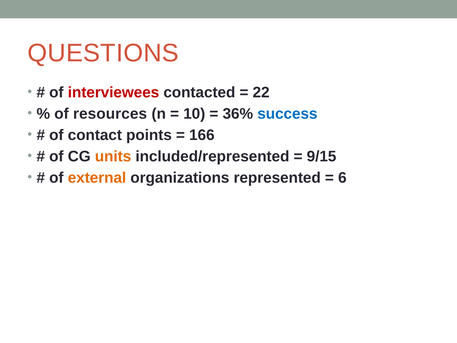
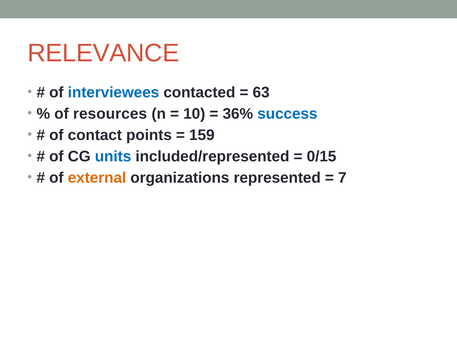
QUESTIONS: QUESTIONS -> RELEVANCE
interviewees colour: red -> blue
22: 22 -> 63
166: 166 -> 159
units colour: orange -> blue
9/15: 9/15 -> 0/15
6: 6 -> 7
